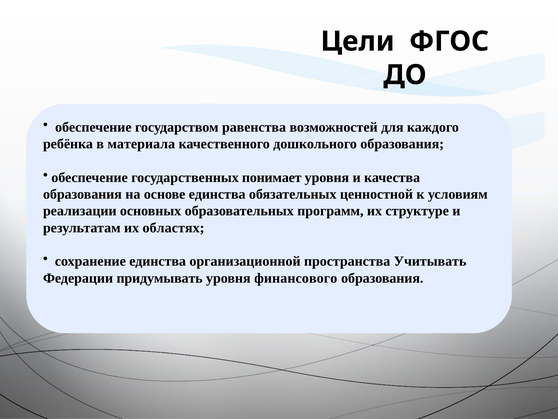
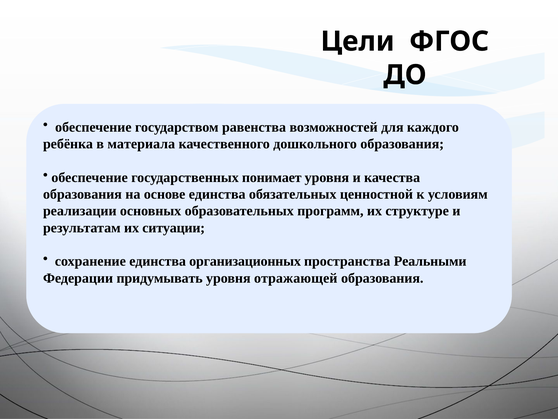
областях: областях -> ситуации
организационной: организационной -> организационных
Учитывать: Учитывать -> Реальными
финансового: финансового -> отражающей
